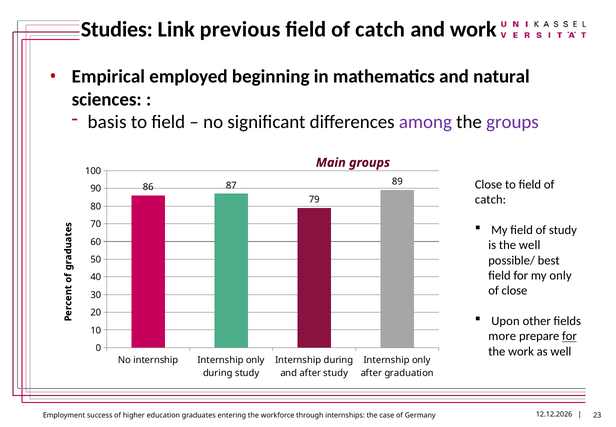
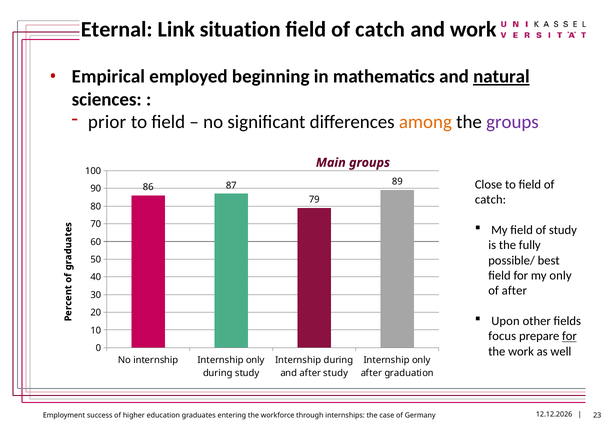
Studies: Studies -> Eternal
previous: previous -> situation
natural underline: none -> present
basis: basis -> prior
among colour: purple -> orange
the well: well -> fully
of close: close -> after
more: more -> focus
